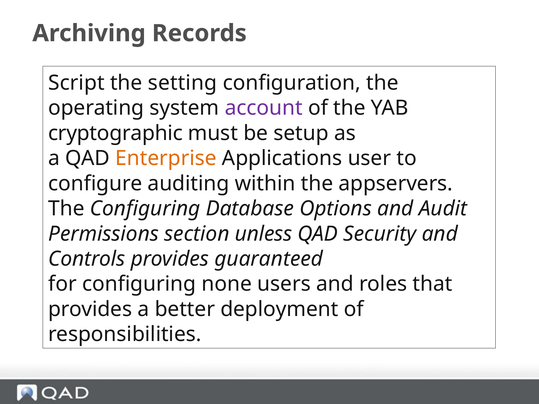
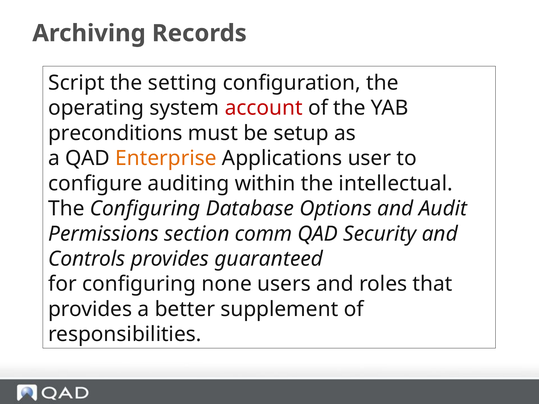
account colour: purple -> red
cryptographic: cryptographic -> preconditions
appservers: appservers -> intellectual
unless: unless -> comm
deployment: deployment -> supplement
